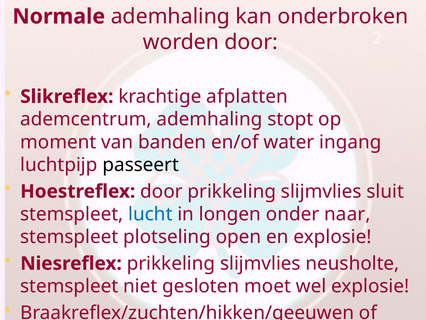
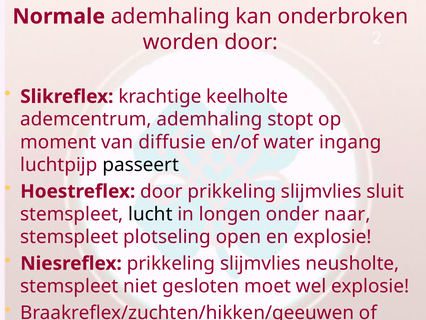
afplatten: afplatten -> keelholte
banden: banden -> diffusie
lucht colour: blue -> black
